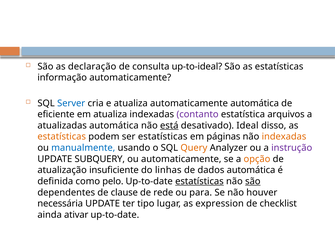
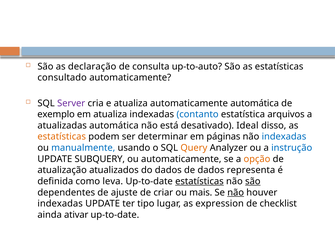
up-to-ideal: up-to-ideal -> up-to-auto
informação: informação -> consultado
Server colour: blue -> purple
eficiente: eficiente -> exemplo
contanto colour: purple -> blue
está underline: present -> none
ser estatísticas: estatísticas -> determinar
indexadas at (284, 137) colour: orange -> blue
instrução colour: purple -> blue
insuficiente: insuficiente -> atualizados
do linhas: linhas -> dados
dados automática: automática -> representa
pelo: pelo -> leva
clause: clause -> ajuste
rede: rede -> criar
para: para -> mais
não at (236, 193) underline: none -> present
necessária at (60, 204): necessária -> indexadas
